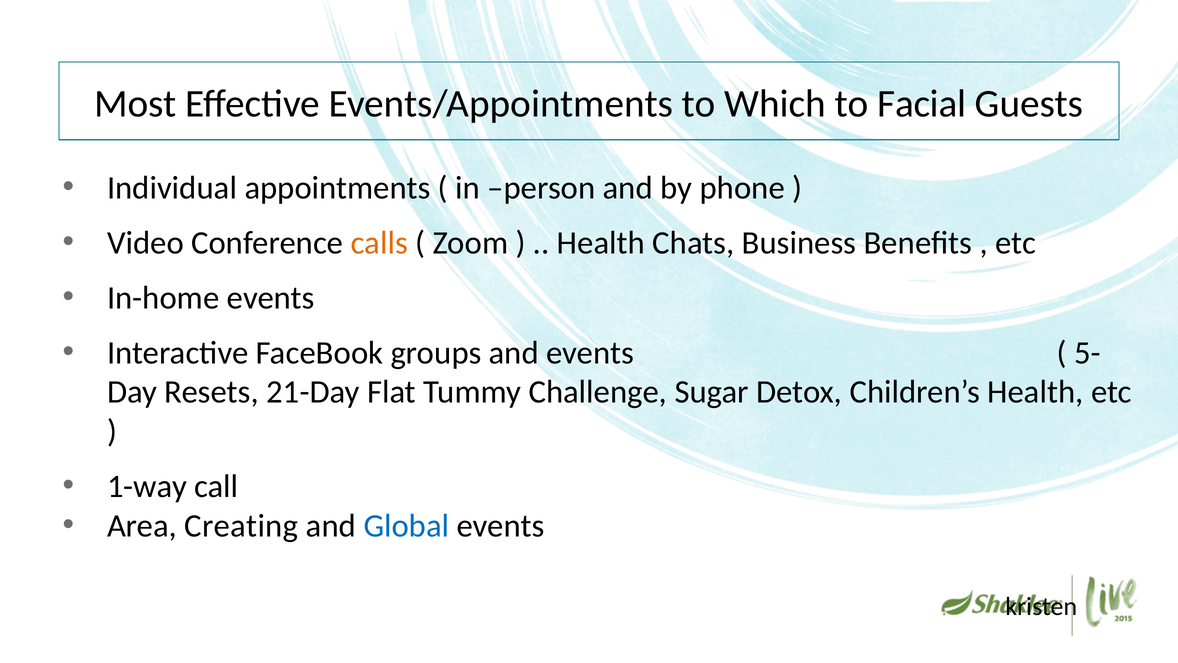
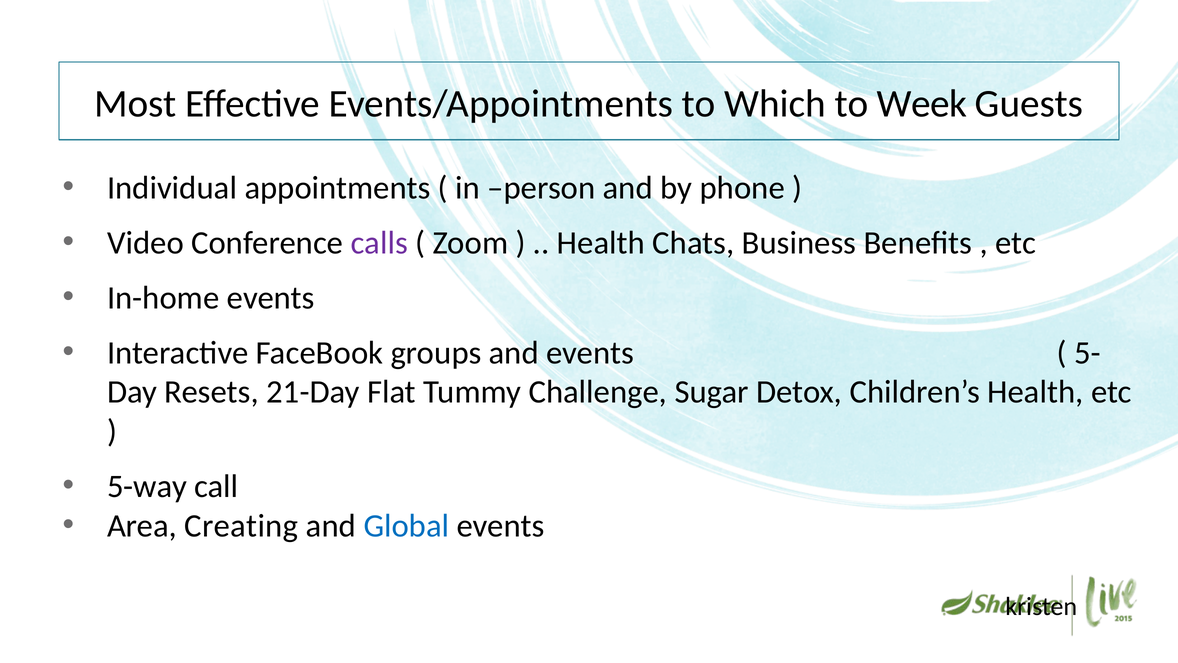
Facial: Facial -> Week
calls colour: orange -> purple
1-way: 1-way -> 5-way
